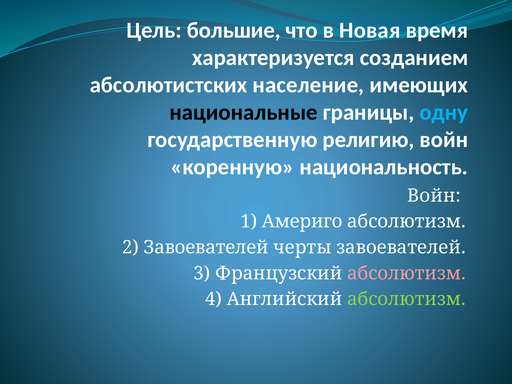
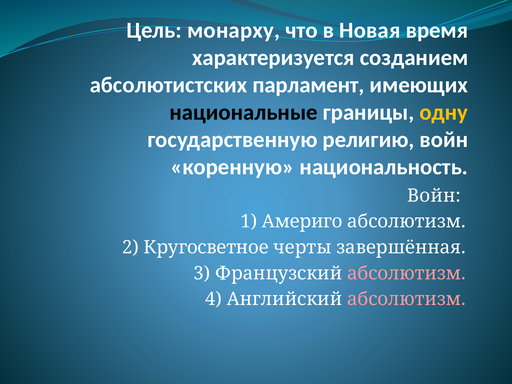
большие: большие -> монарху
население: население -> парламент
одну colour: light blue -> yellow
2 Завоевателей: Завоевателей -> Кругосветное
черты завоевателей: завоевателей -> завершённая
абсолютизм at (406, 299) colour: light green -> pink
